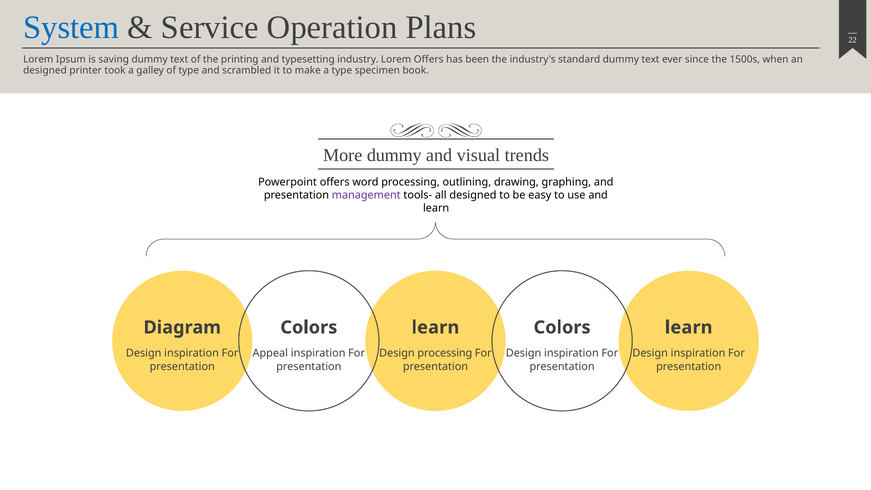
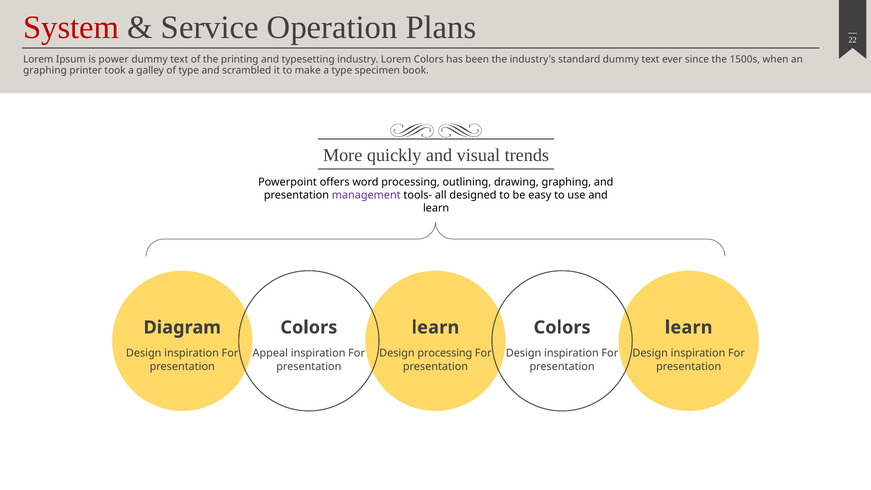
System colour: blue -> red
saving: saving -> power
Lorem Offers: Offers -> Colors
designed at (45, 70): designed -> graphing
More dummy: dummy -> quickly
